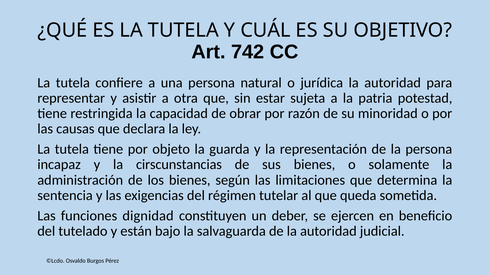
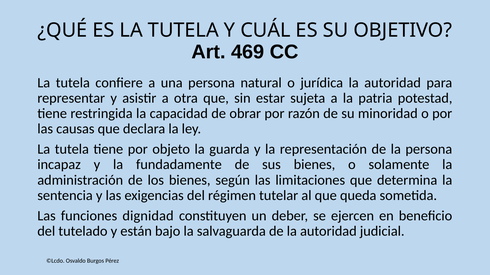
742: 742 -> 469
cirscunstancias: cirscunstancias -> fundadamente
